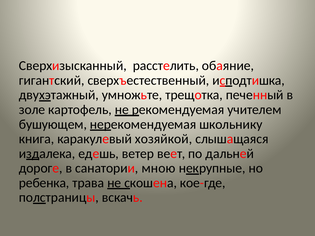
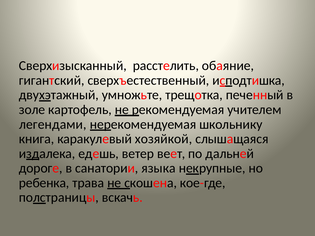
бушующем: бушующем -> легендами
мною: мною -> языка
